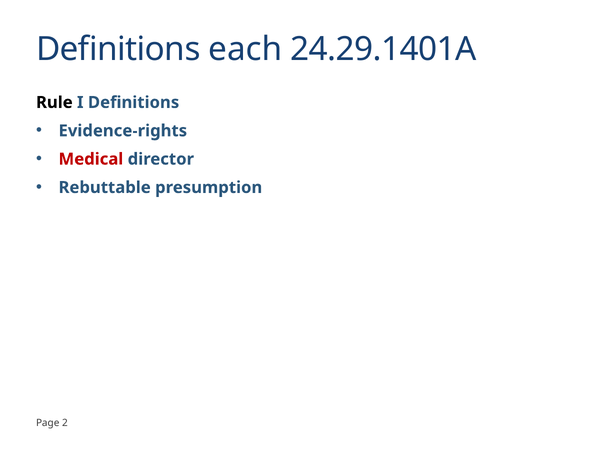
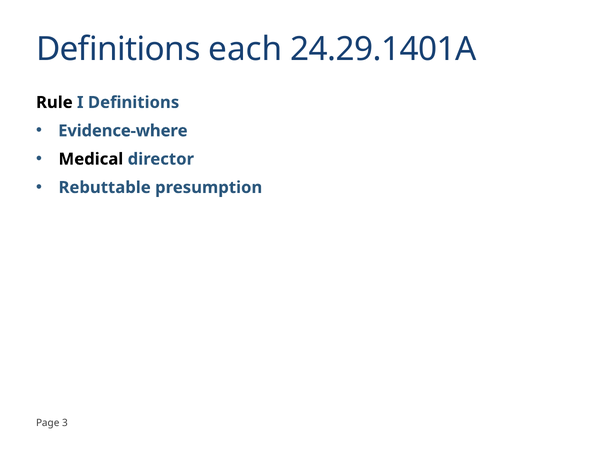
Evidence-rights: Evidence-rights -> Evidence-where
Medical colour: red -> black
2: 2 -> 3
